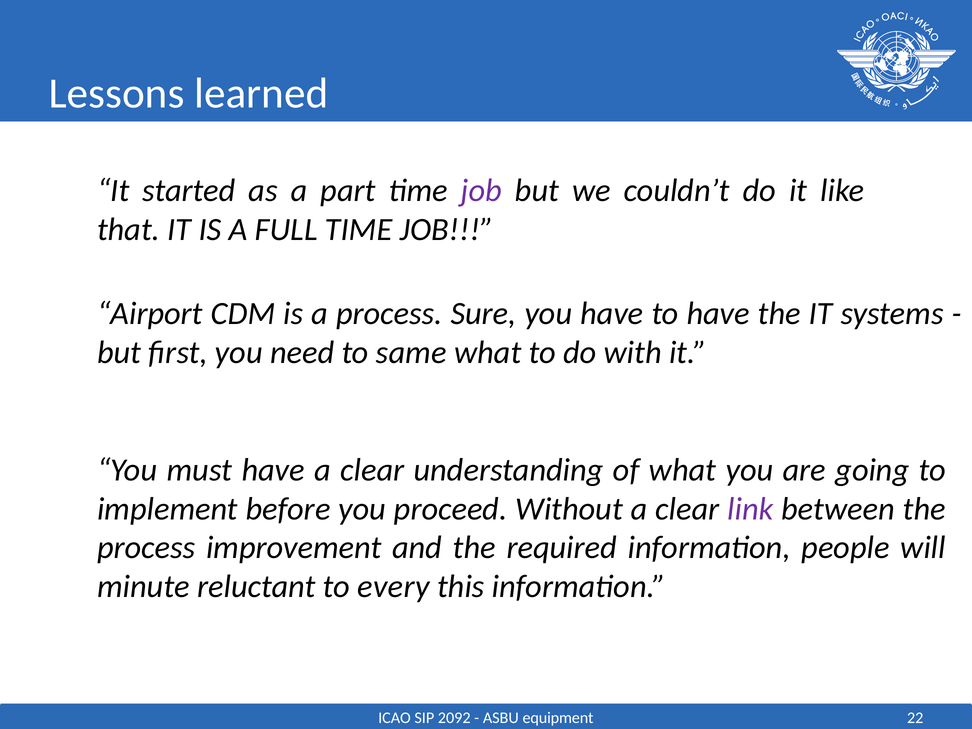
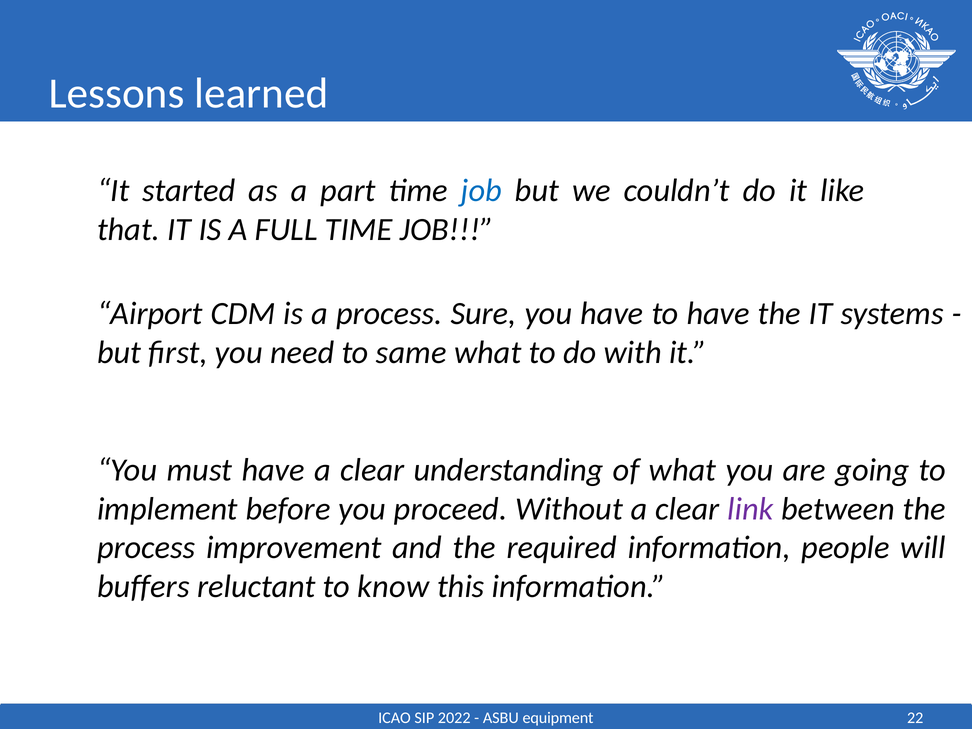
job at (481, 190) colour: purple -> blue
minute: minute -> buffers
every: every -> know
2092: 2092 -> 2022
